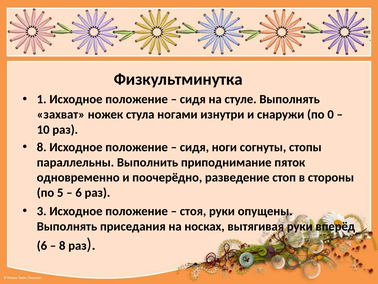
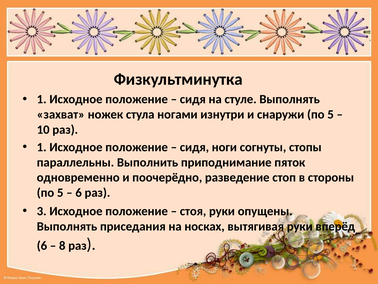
снаружи по 0: 0 -> 5
8 at (42, 147): 8 -> 1
